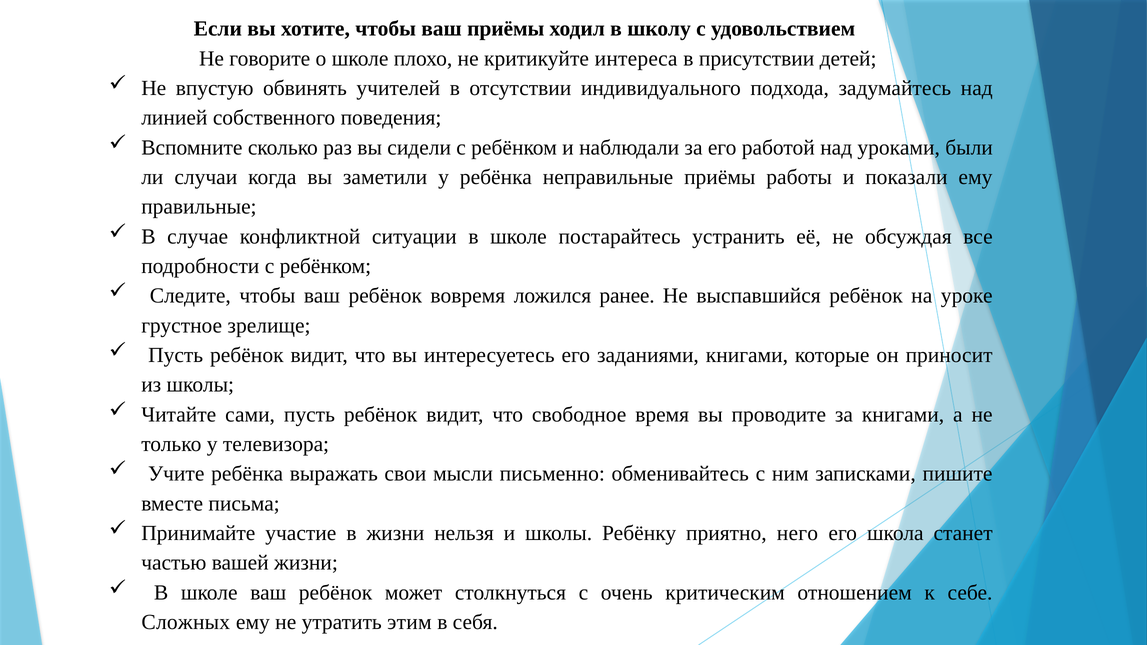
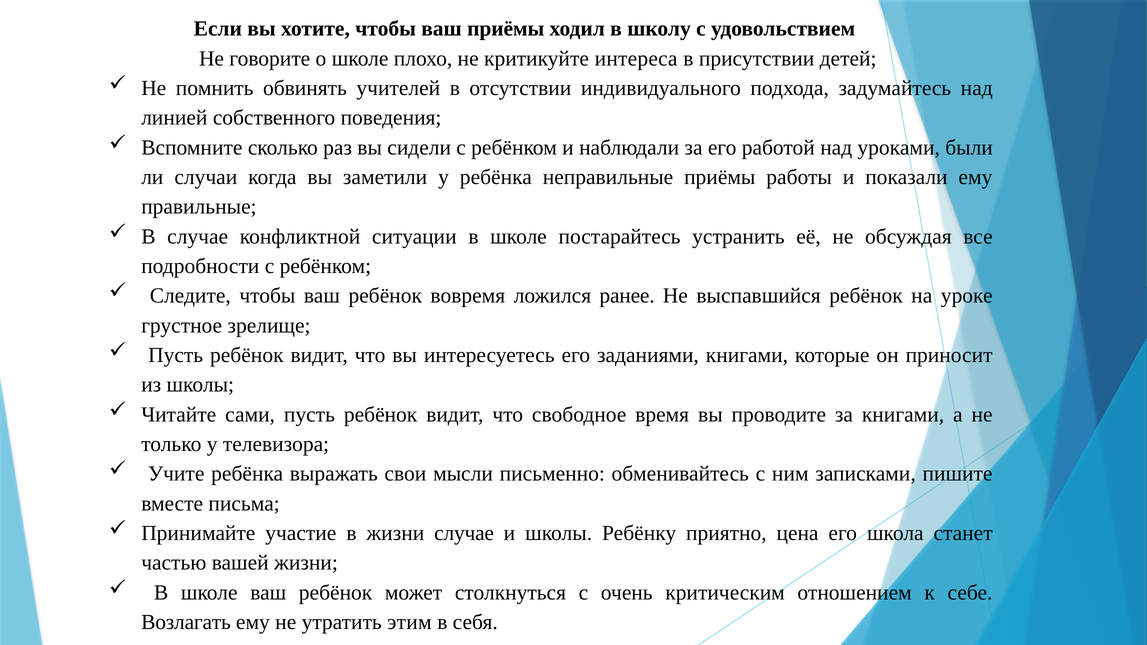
впустую: впустую -> помнить
жизни нельзя: нельзя -> случае
него: него -> цена
Сложных: Сложных -> Возлагать
